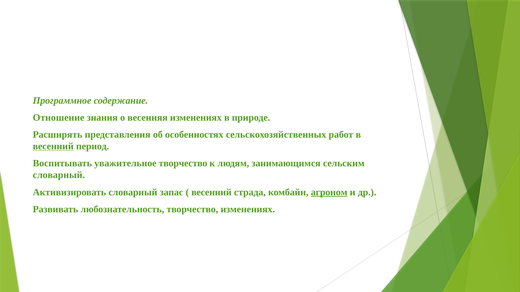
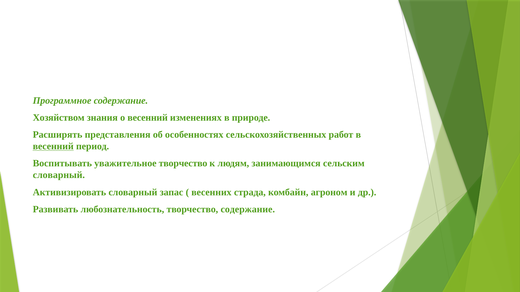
Отношение: Отношение -> Хозяйством
о весенняя: весенняя -> весенний
весенний at (211, 193): весенний -> весенних
агроном underline: present -> none
творчество изменениях: изменениях -> содержание
